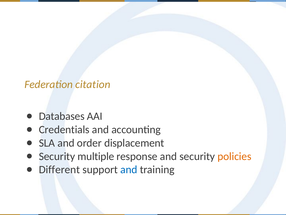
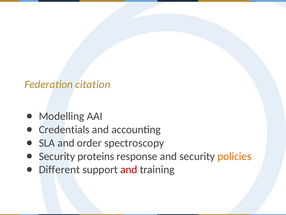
Databases: Databases -> Modelling
displacement: displacement -> spectroscopy
multiple: multiple -> proteins
and at (129, 169) colour: blue -> red
